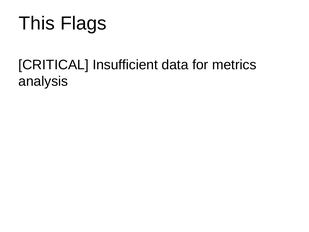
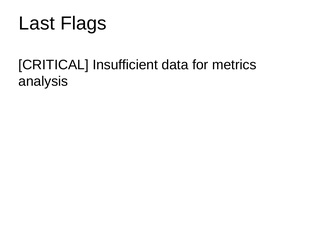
This: This -> Last
